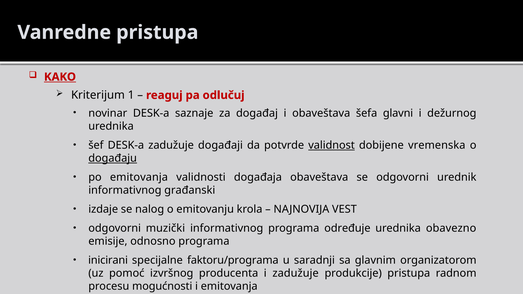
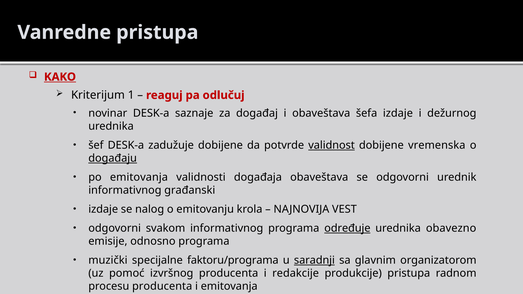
šefa glavni: glavni -> izdaje
zadužuje događaji: događaji -> dobijene
muzički: muzički -> svakom
određuje underline: none -> present
inicirani: inicirani -> muzički
saradnji underline: none -> present
i zadužuje: zadužuje -> redakcije
procesu mogućnosti: mogućnosti -> producenta
